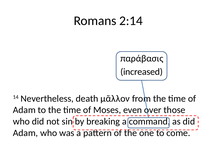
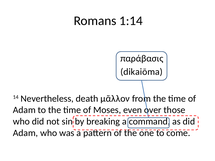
2:14: 2:14 -> 1:14
increased: increased -> dikaiōma
